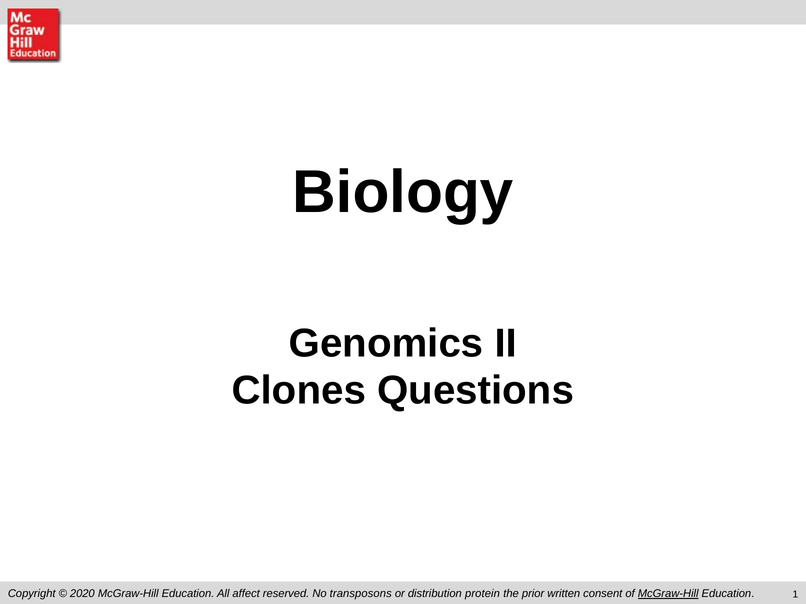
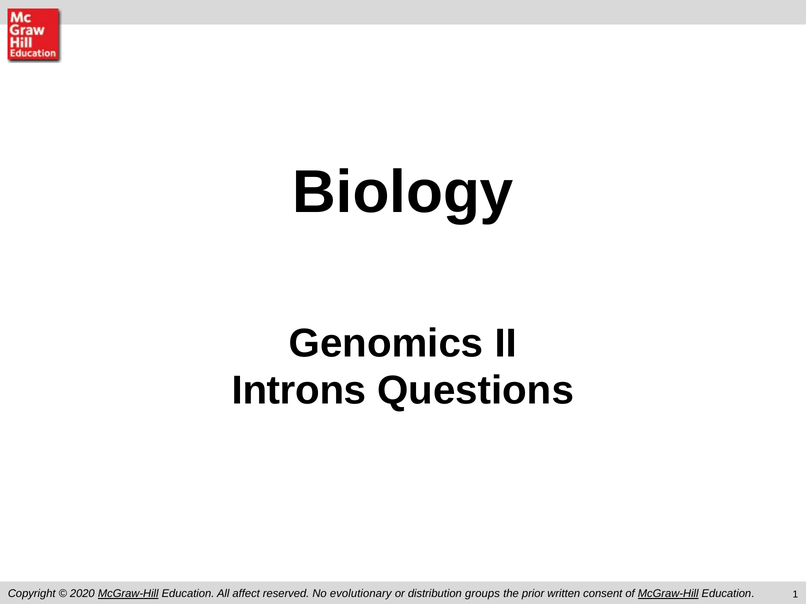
Clones: Clones -> Introns
McGraw-Hill at (128, 594) underline: none -> present
transposons: transposons -> evolutionary
protein: protein -> groups
